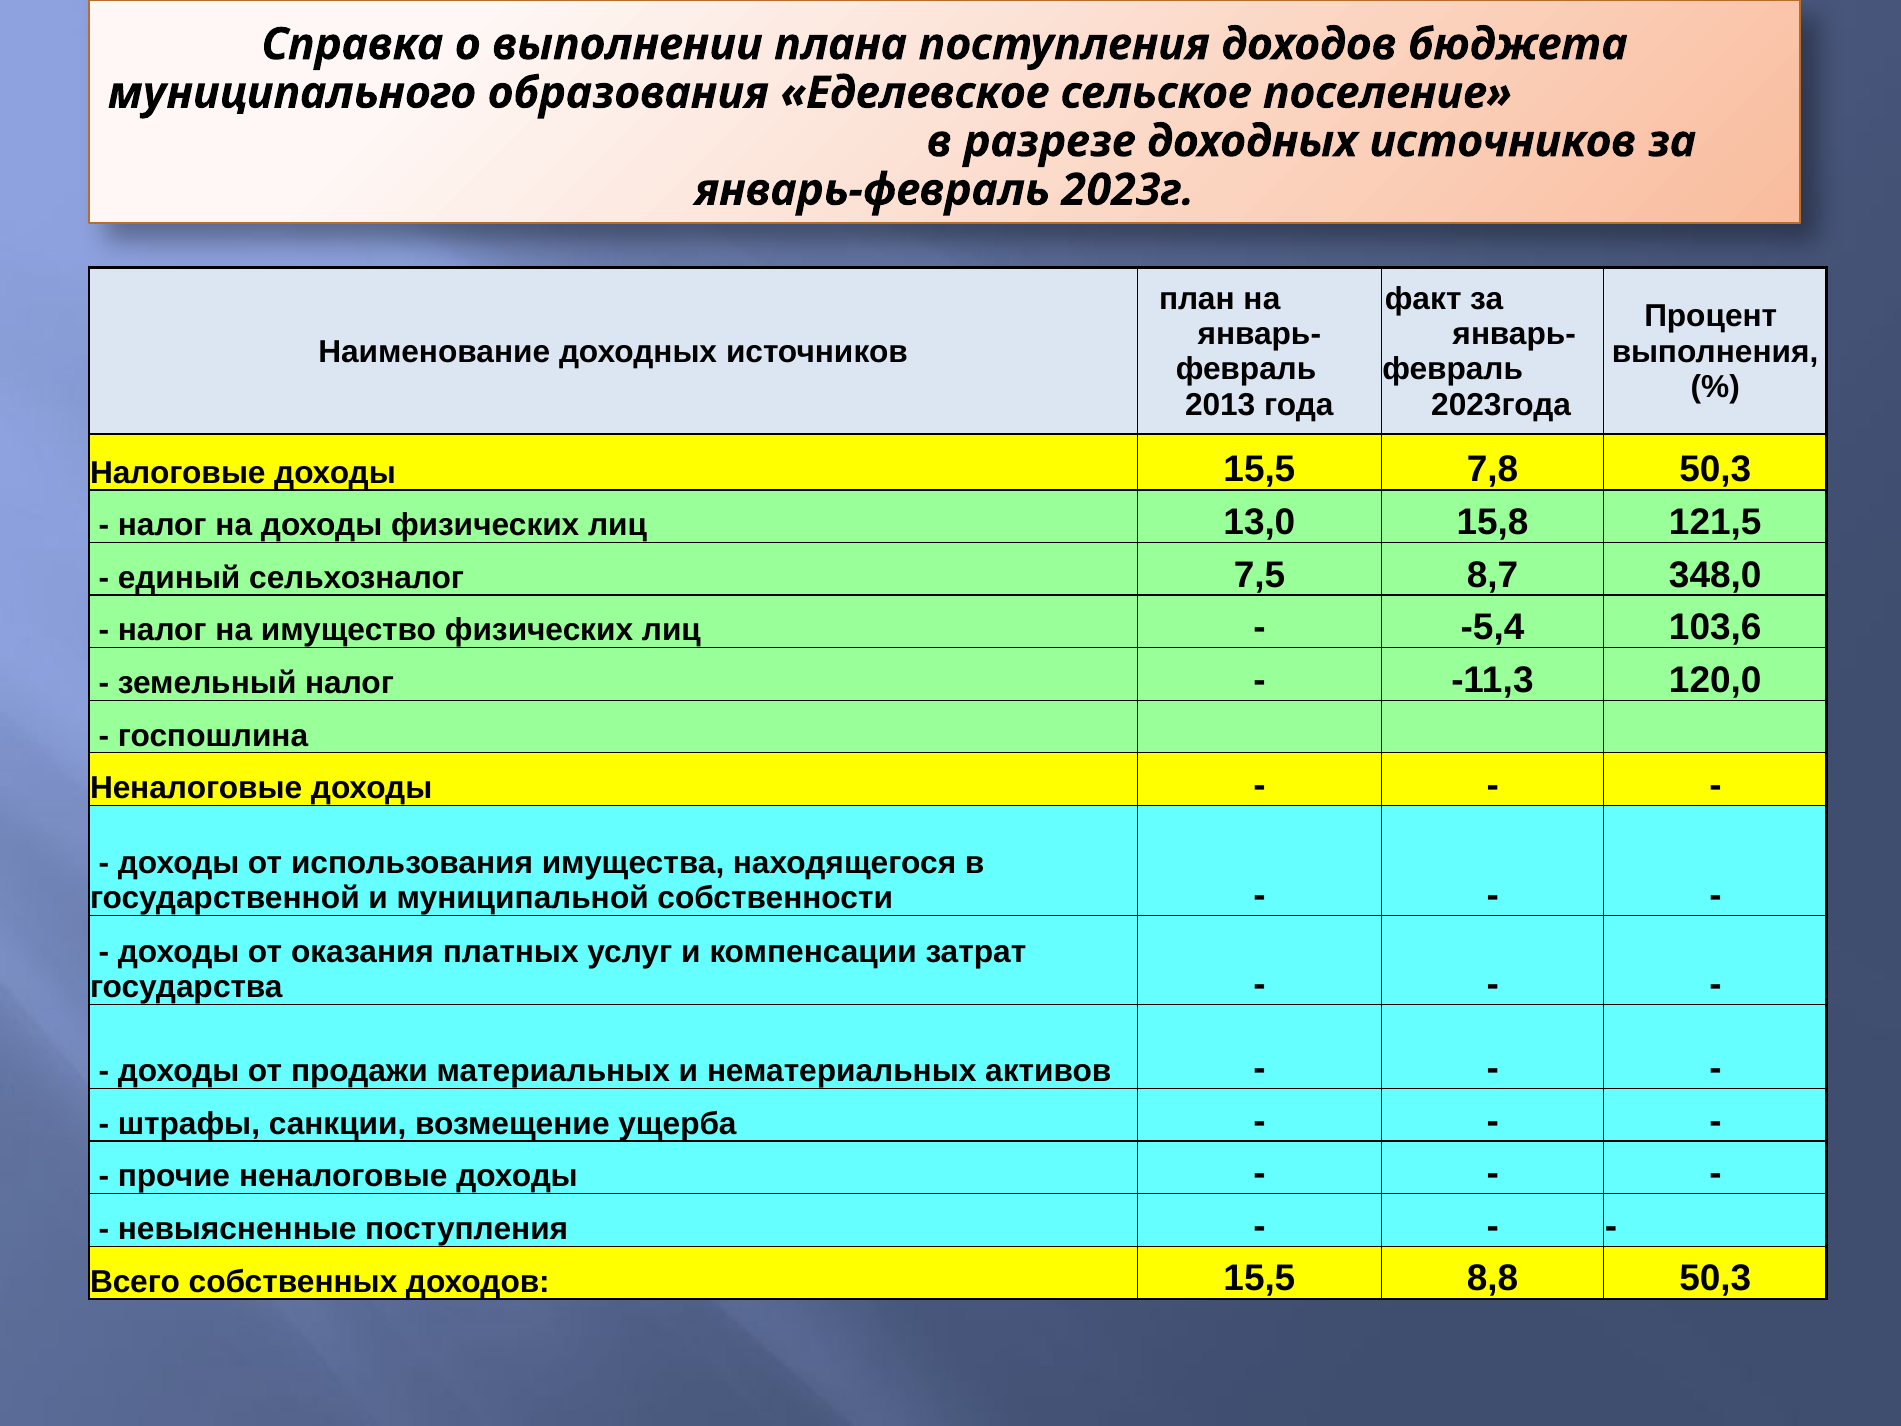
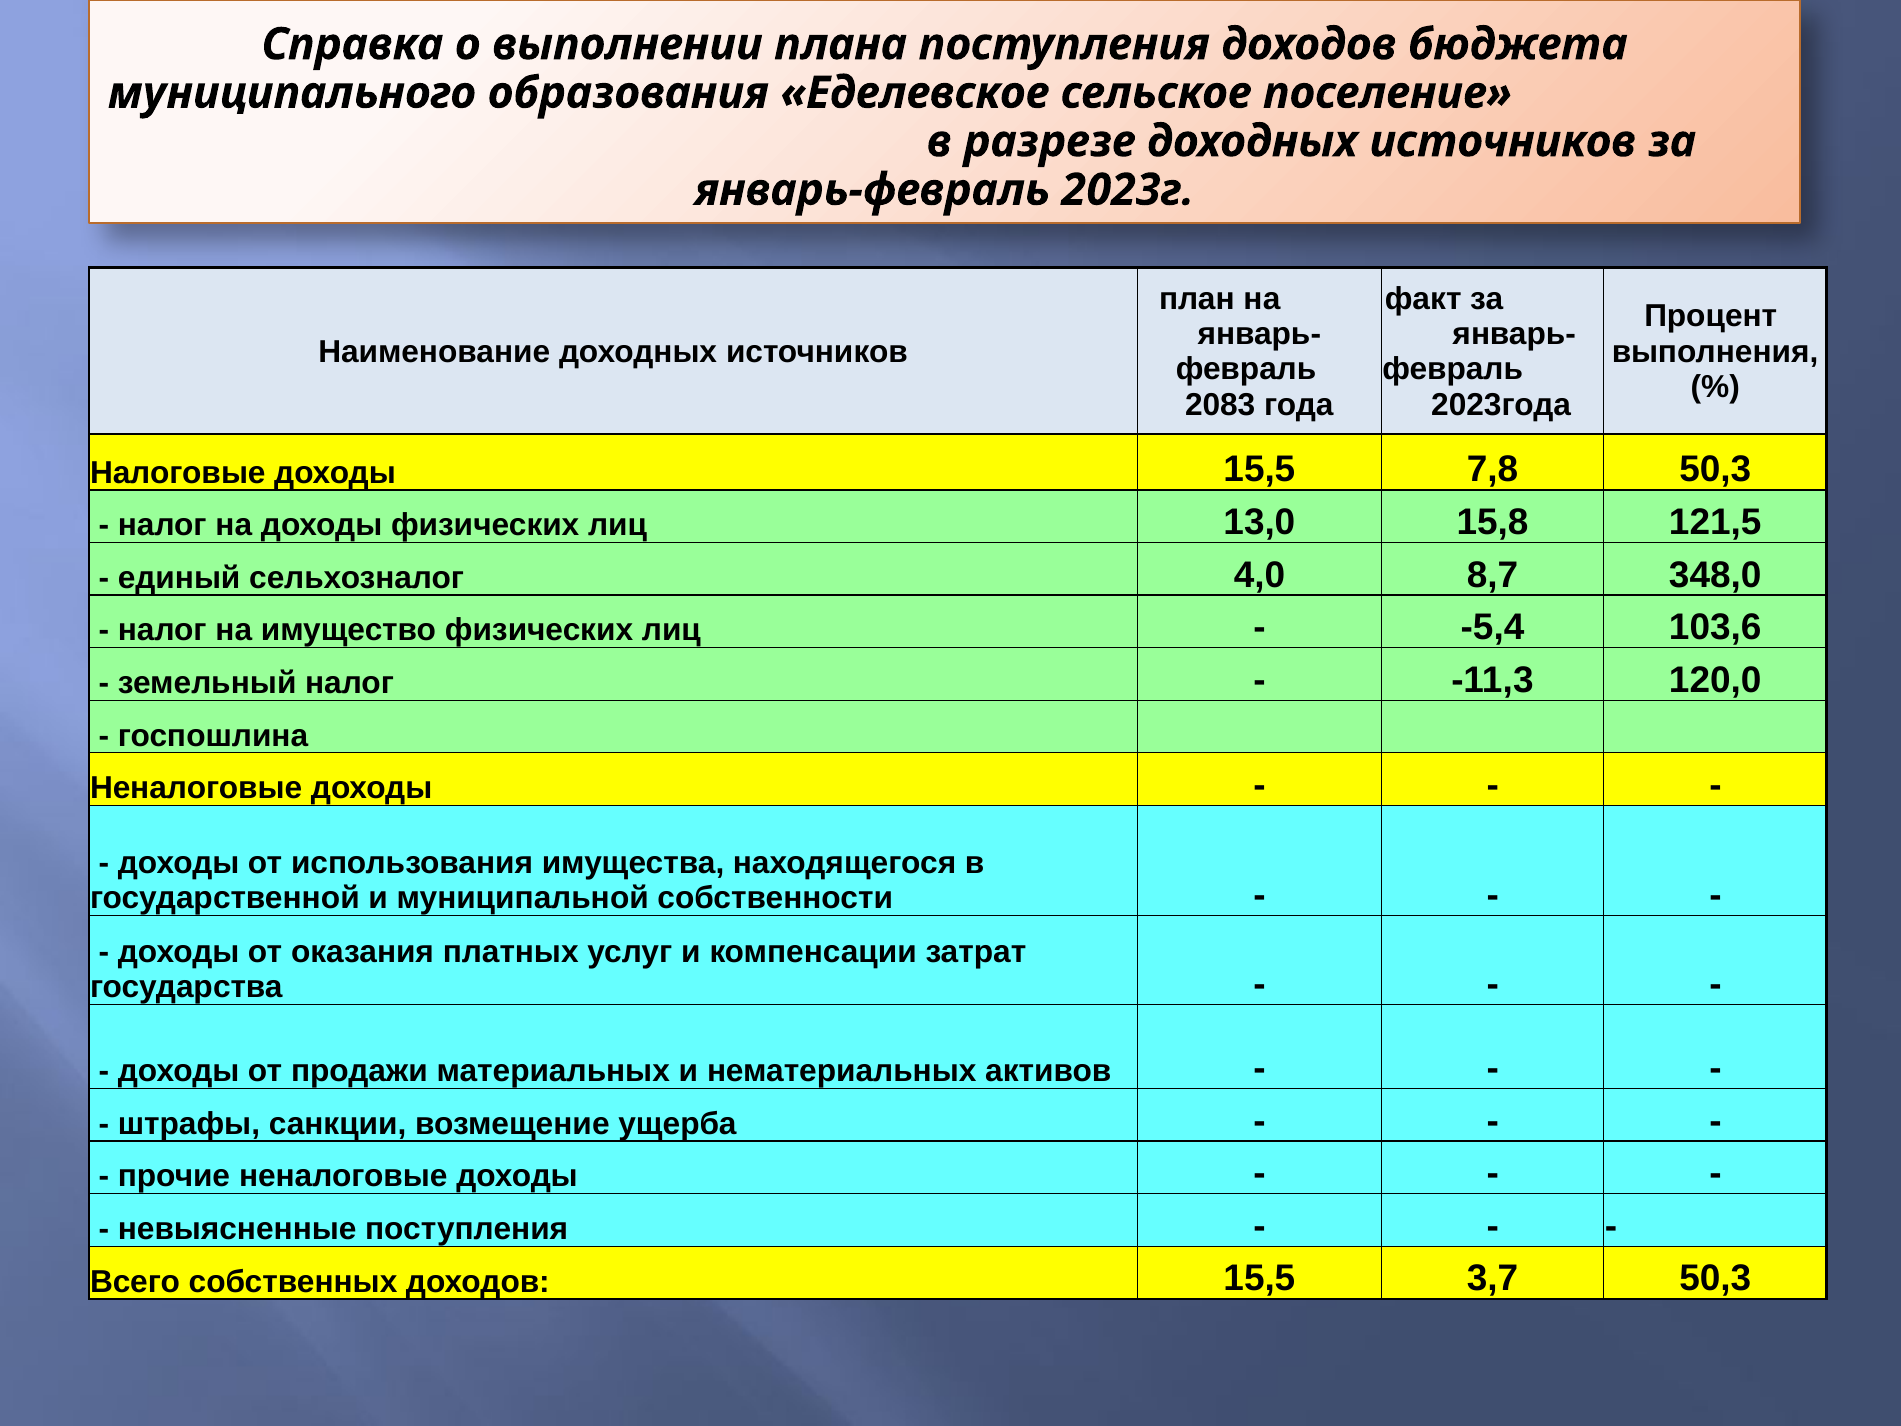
2013: 2013 -> 2083
7,5: 7,5 -> 4,0
8,8: 8,8 -> 3,7
